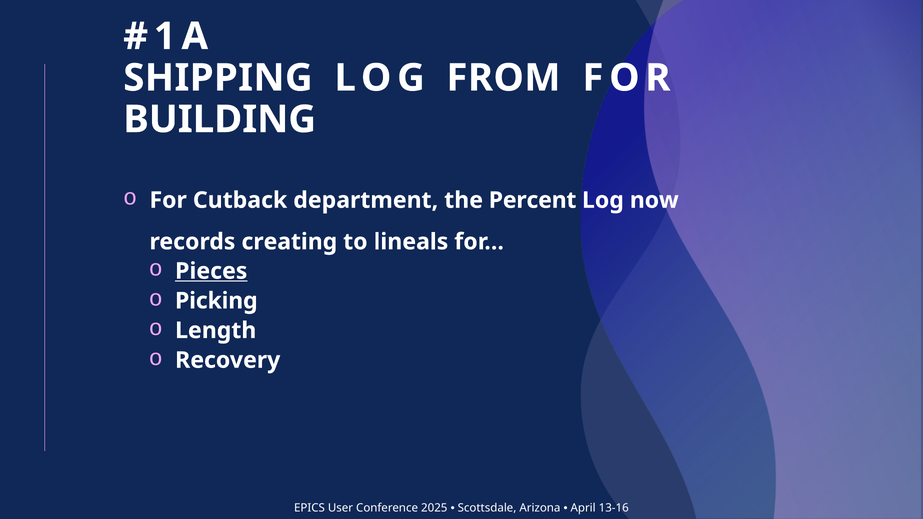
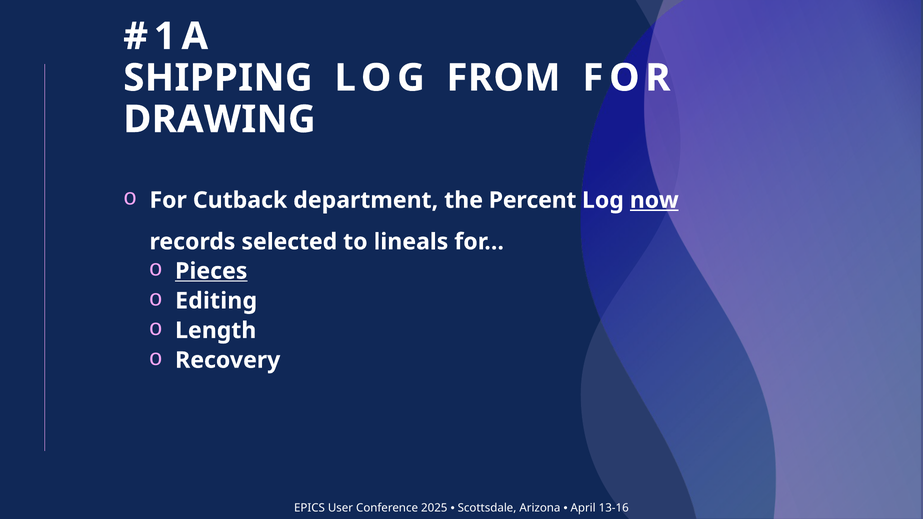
BUILDING: BUILDING -> DRAWING
now underline: none -> present
creating: creating -> selected
Picking: Picking -> Editing
